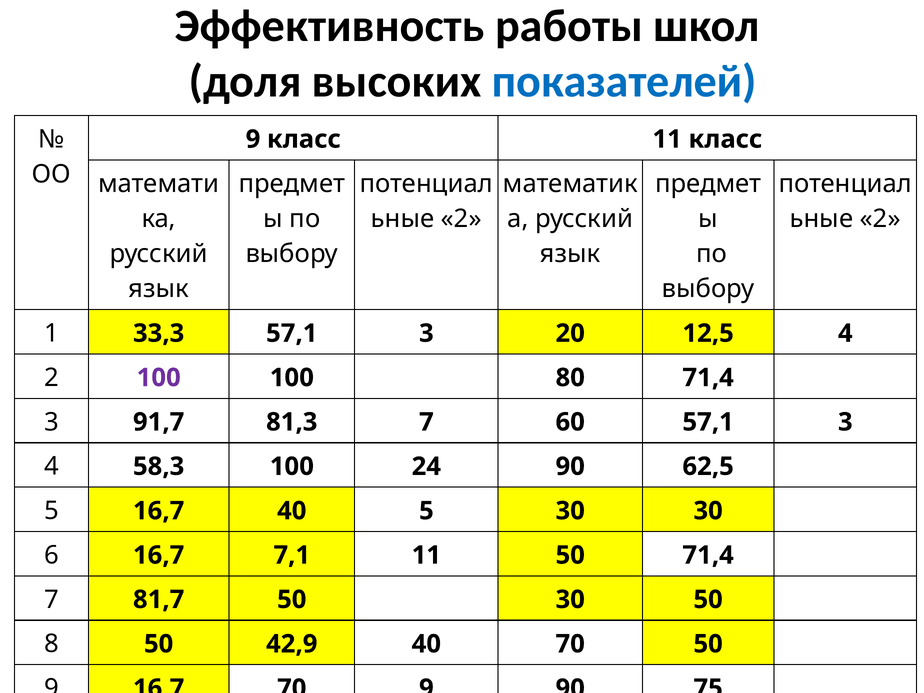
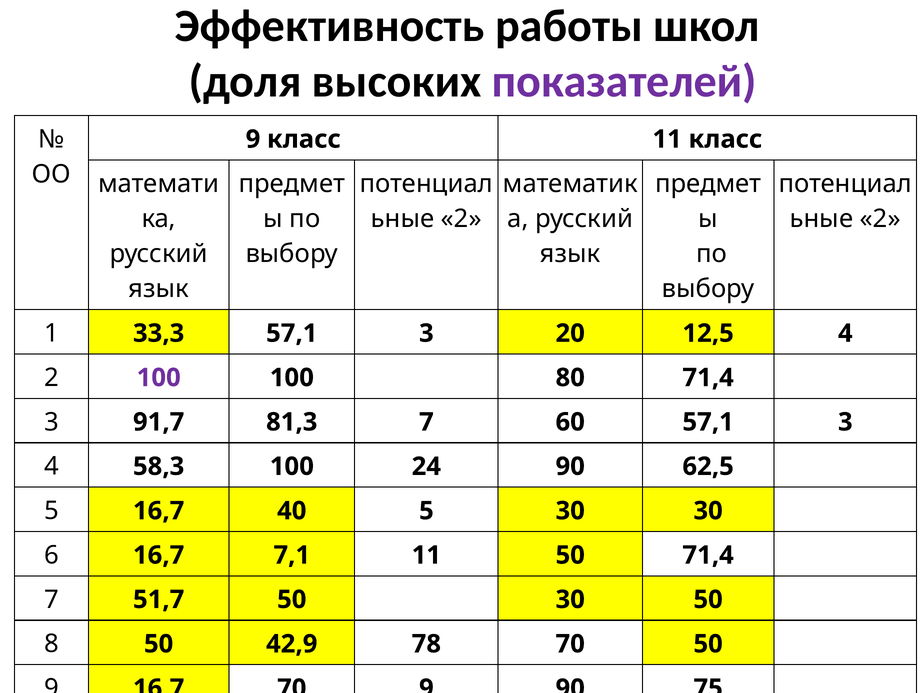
показателей colour: blue -> purple
81,7: 81,7 -> 51,7
42,9 40: 40 -> 78
